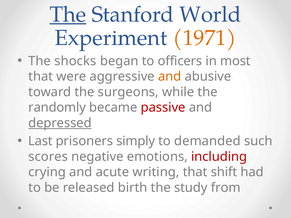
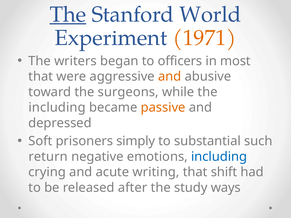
shocks: shocks -> writers
randomly at (57, 108): randomly -> including
passive colour: red -> orange
depressed underline: present -> none
Last: Last -> Soft
demanded: demanded -> substantial
scores: scores -> return
including at (219, 157) colour: red -> blue
birth: birth -> after
from: from -> ways
